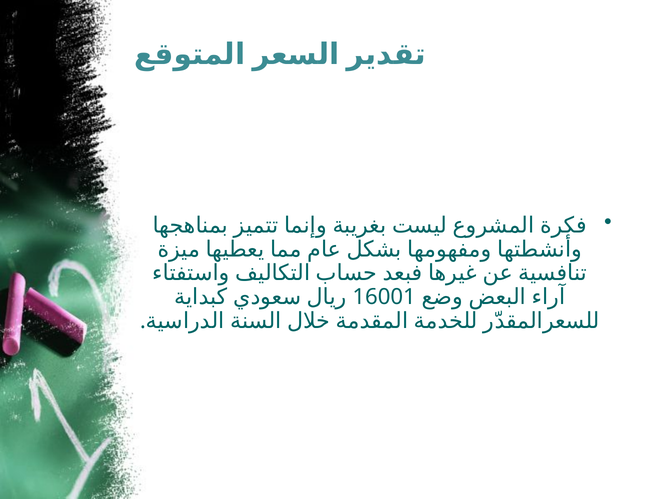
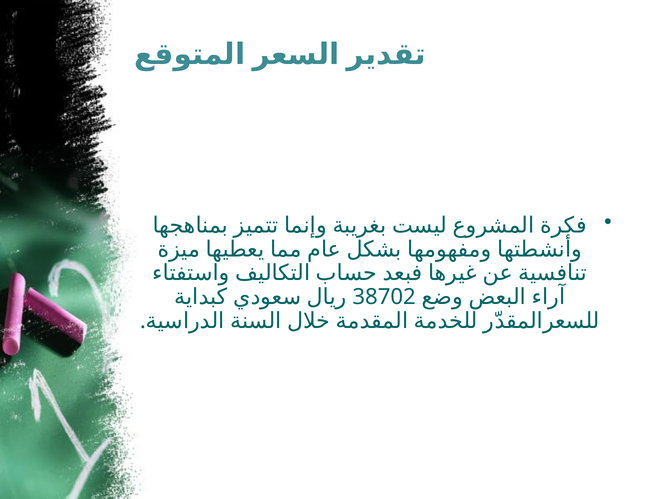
16001: 16001 -> 38702
